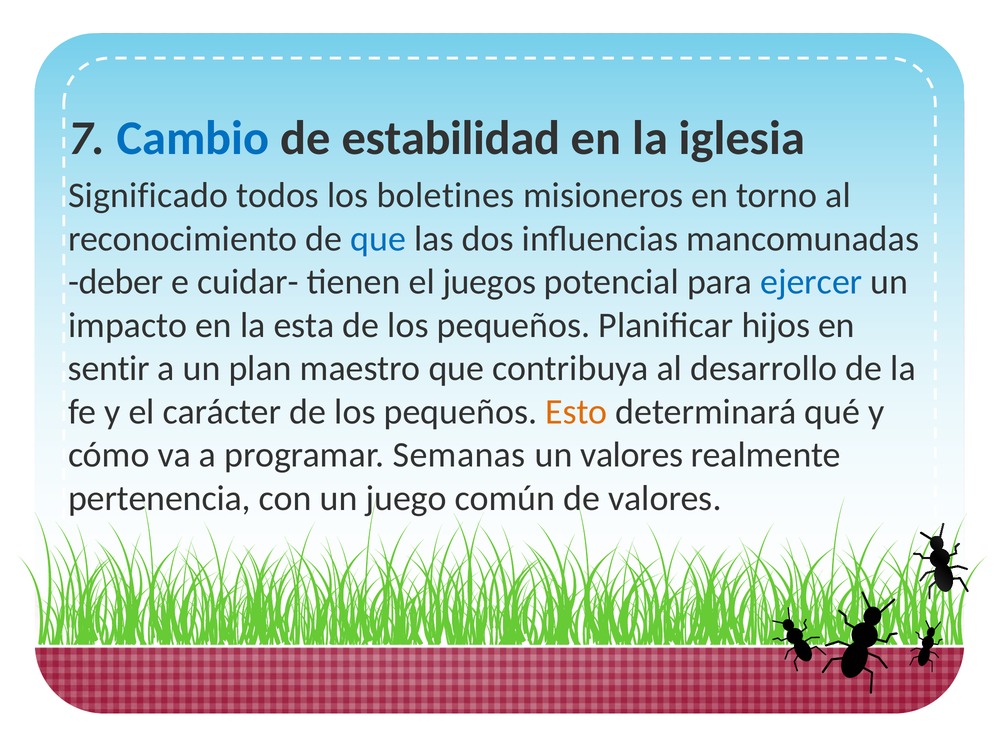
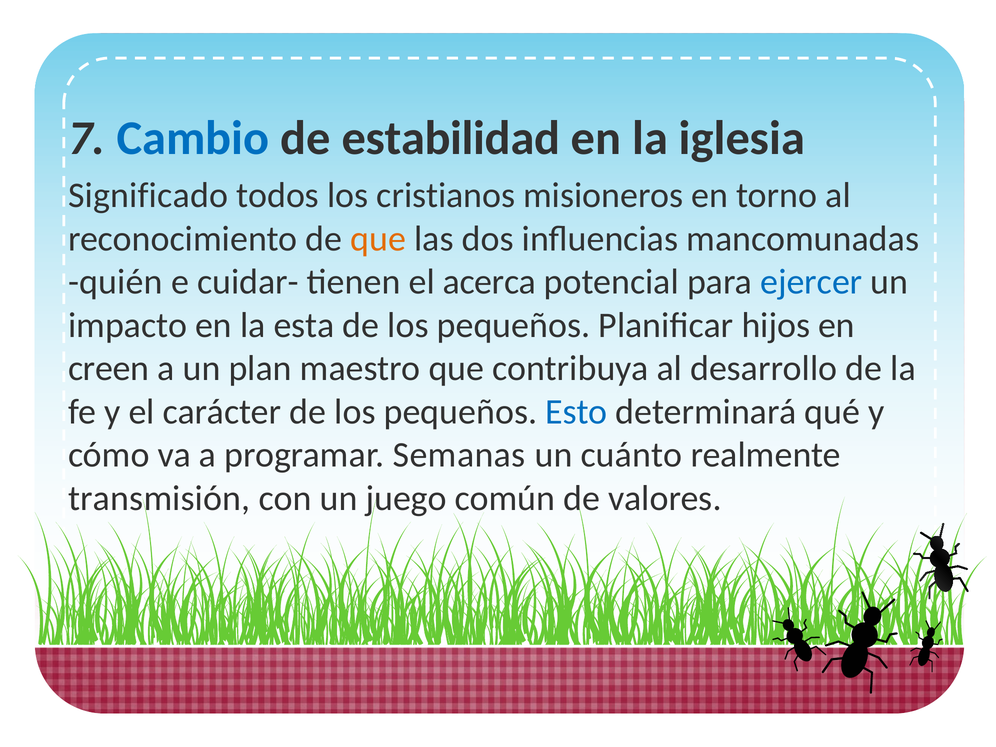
boletines: boletines -> cristianos
que at (378, 239) colour: blue -> orange
deber: deber -> quién
juegos: juegos -> acerca
sentir: sentir -> creen
Esto colour: orange -> blue
un valores: valores -> cuánto
pertenencia: pertenencia -> transmisión
